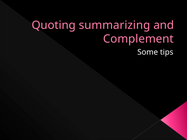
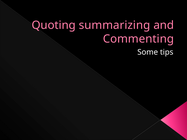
Complement: Complement -> Commenting
